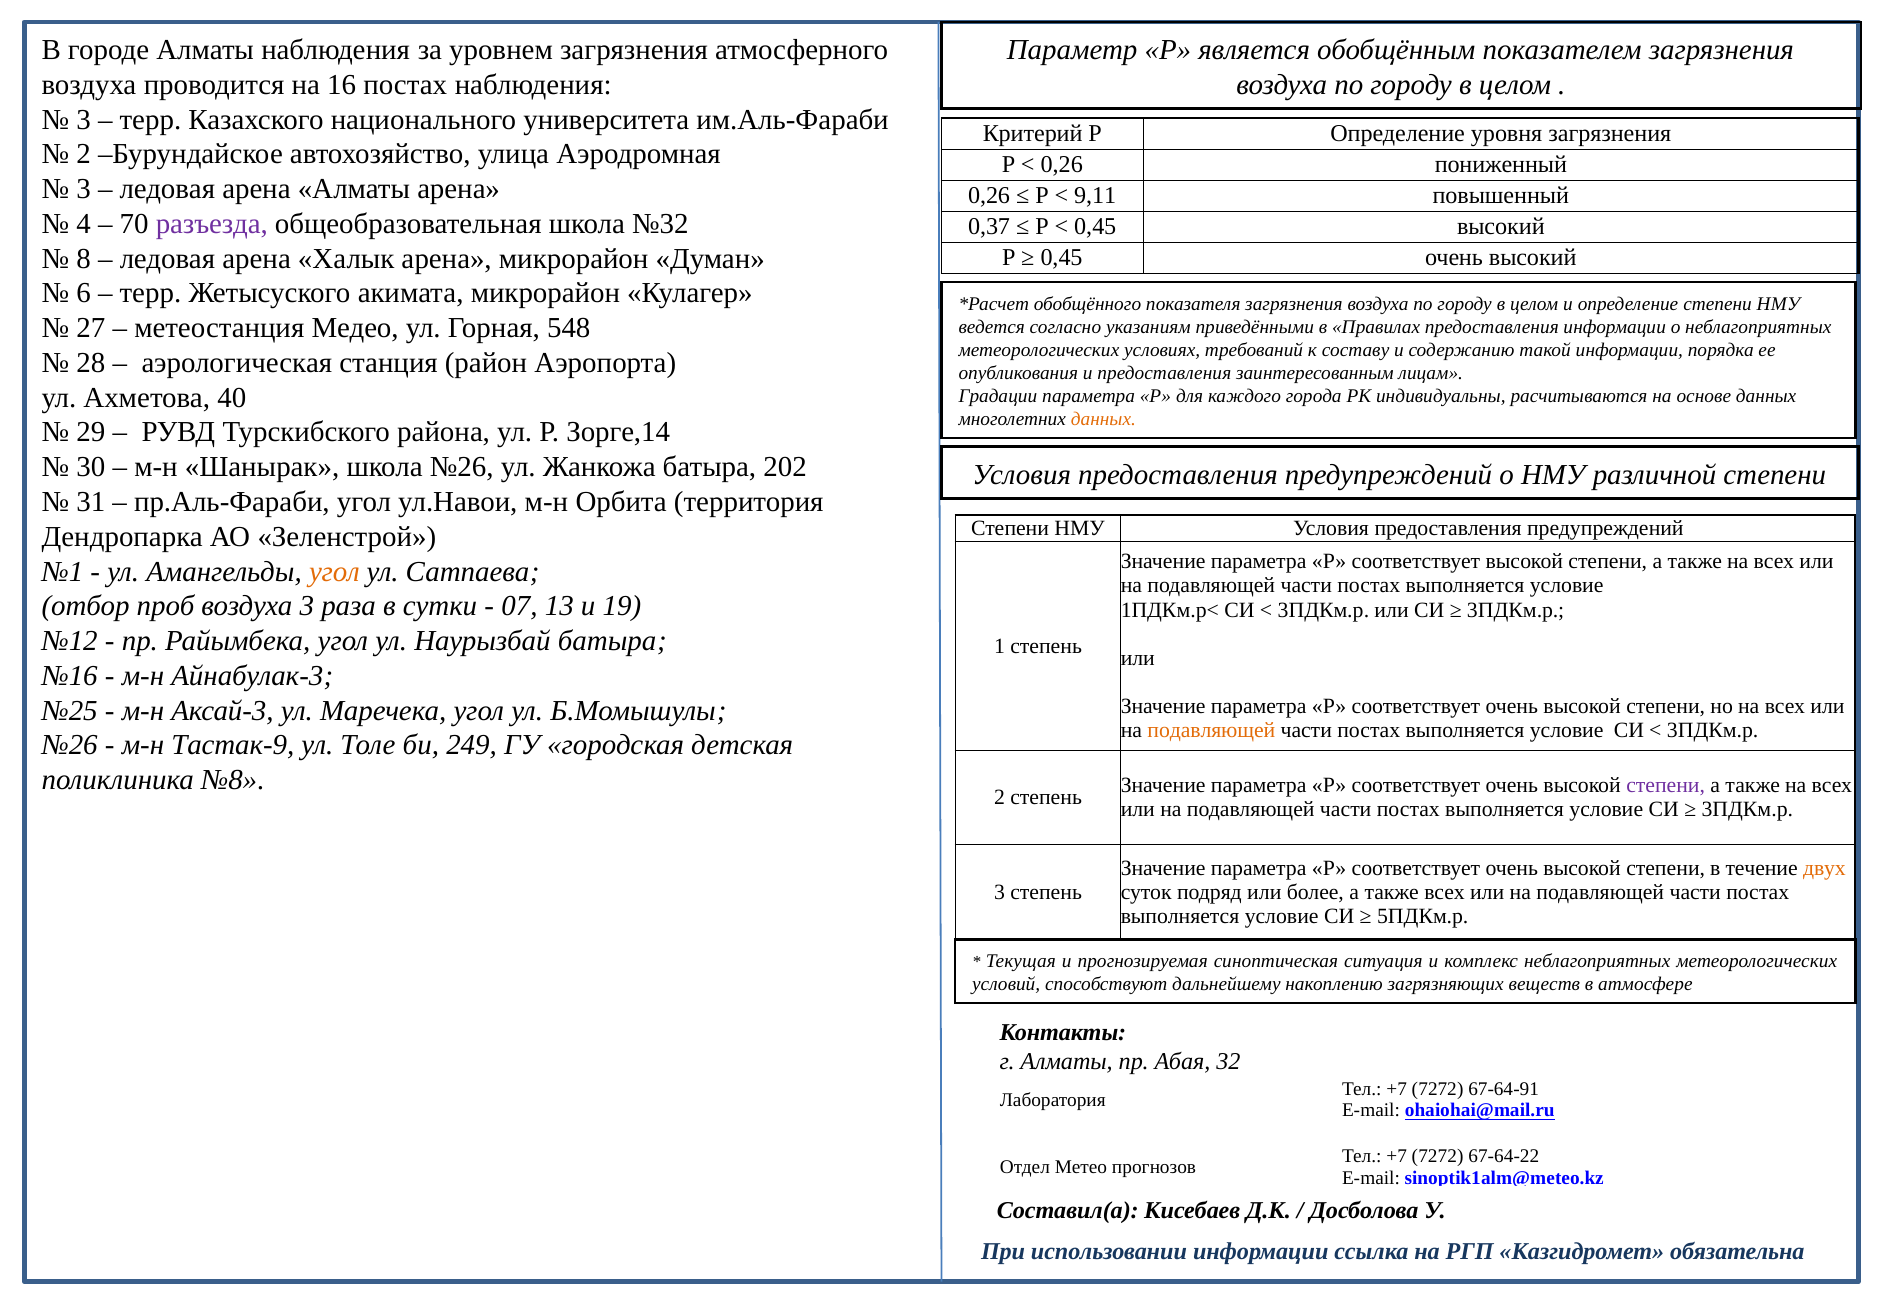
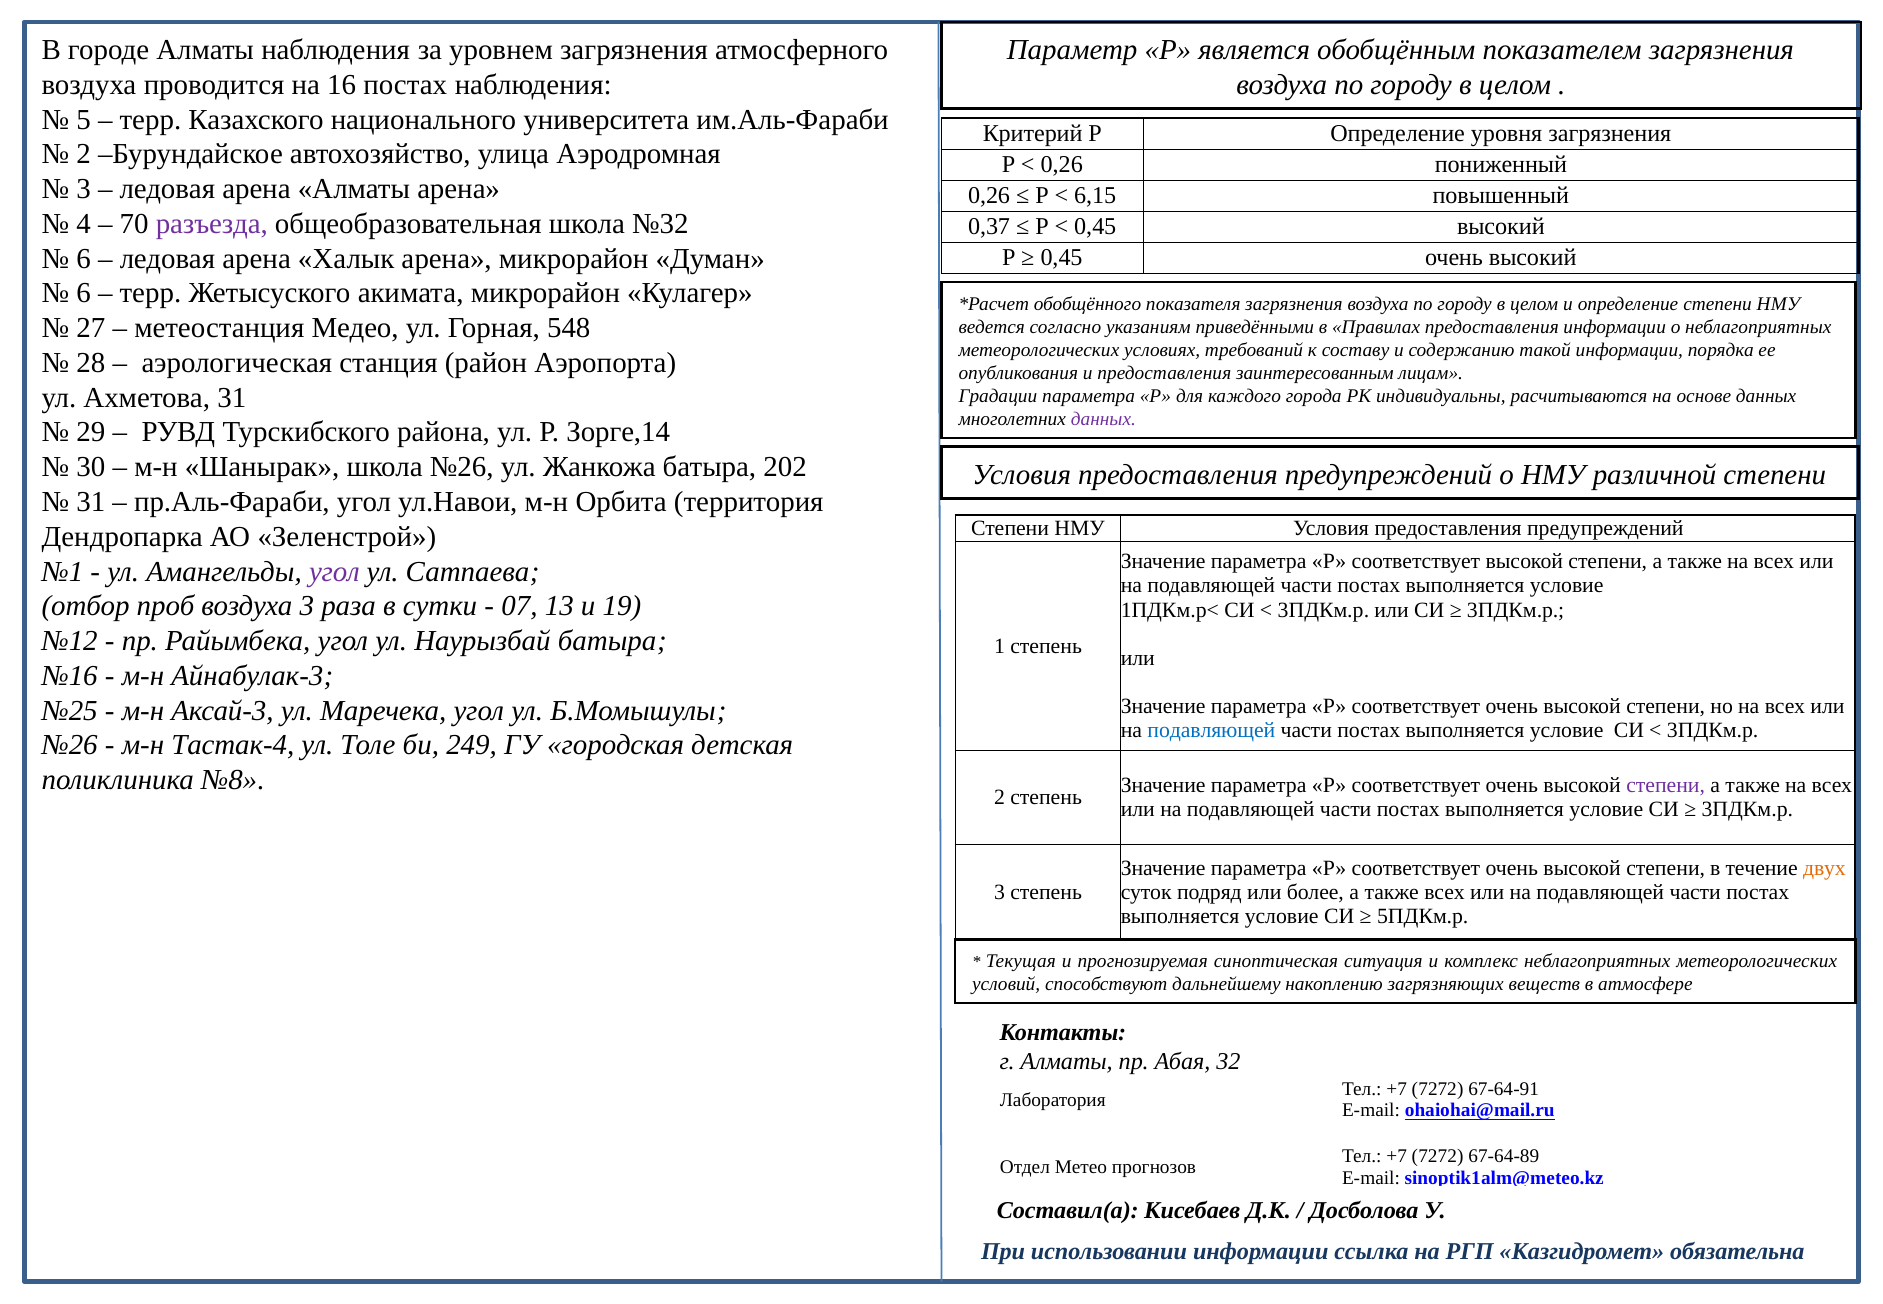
3 at (84, 119): 3 -> 5
9,11: 9,11 -> 6,15
8 at (84, 258): 8 -> 6
Ахметова 40: 40 -> 31
данных at (1103, 419) colour: orange -> purple
угол at (334, 571) colour: orange -> purple
подавляющей at (1211, 730) colour: orange -> blue
Тастак-9: Тастак-9 -> Тастак-4
67-64-22: 67-64-22 -> 67-64-89
